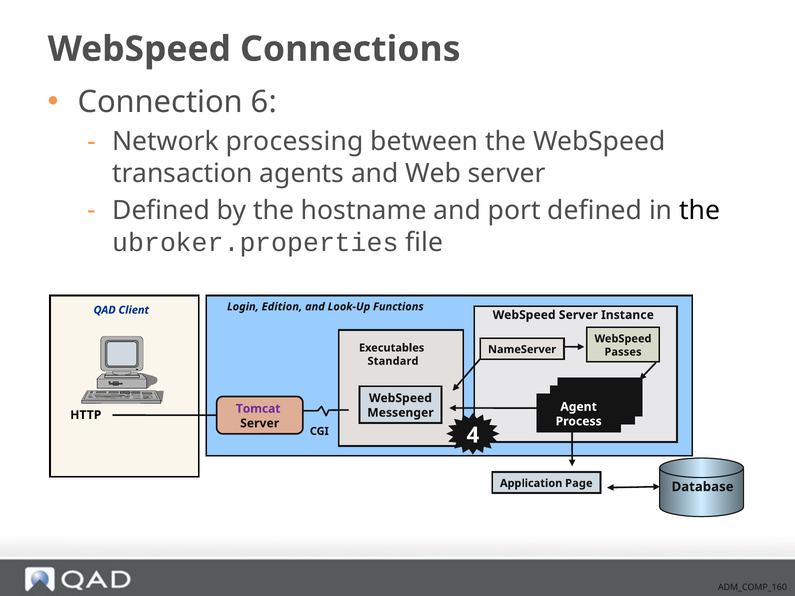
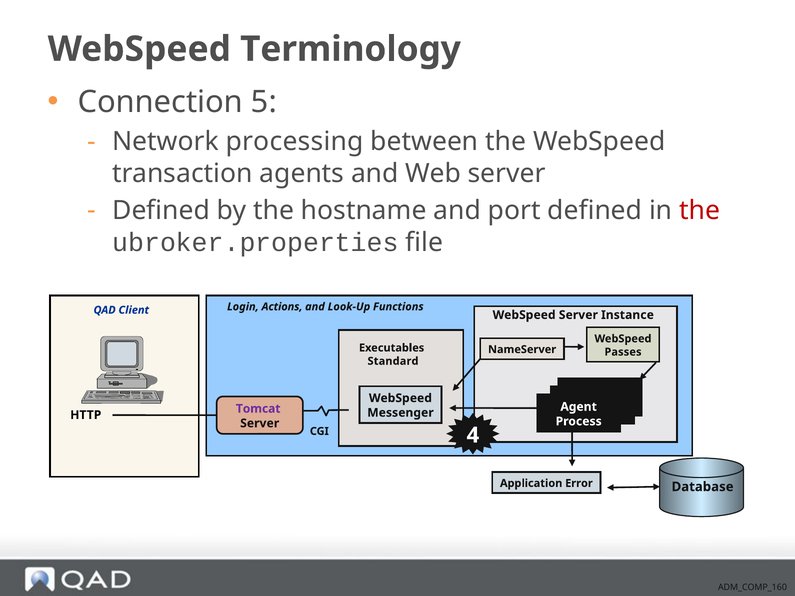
Connections: Connections -> Terminology
6: 6 -> 5
the at (700, 211) colour: black -> red
Edition: Edition -> Actions
Page: Page -> Error
